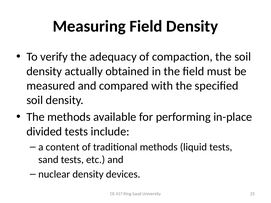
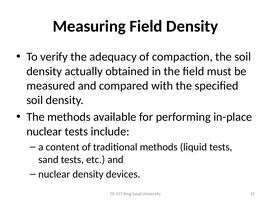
divided at (44, 132): divided -> nuclear
